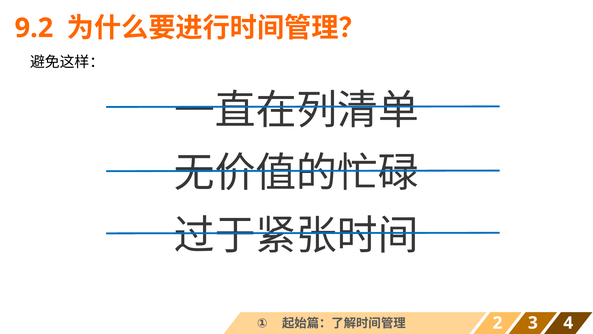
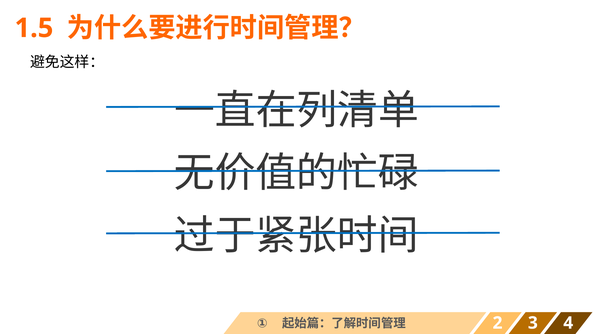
9.2: 9.2 -> 1.5
